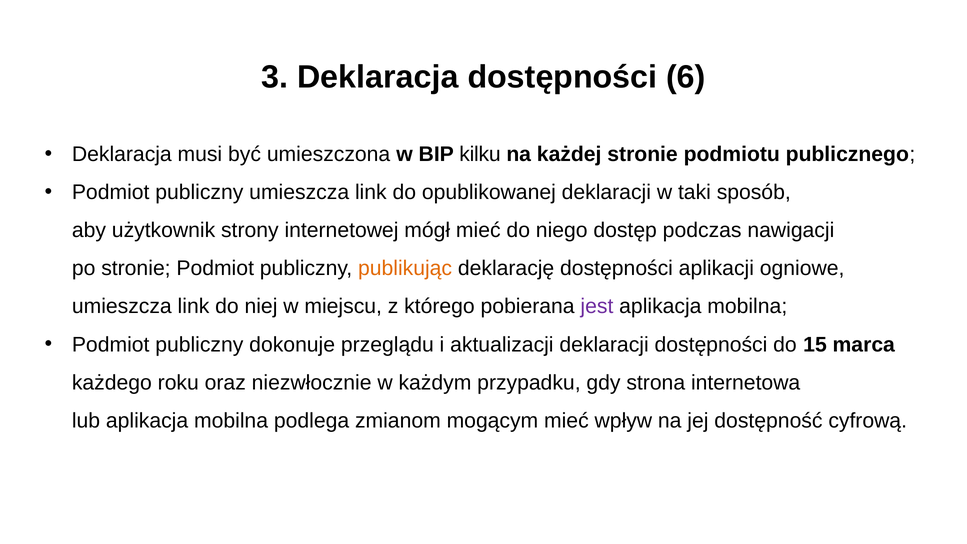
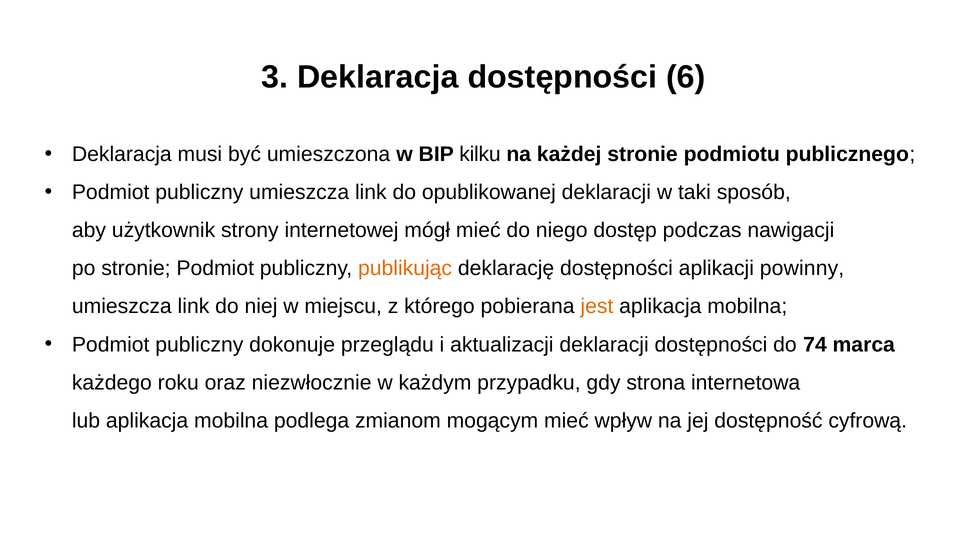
ogniowe: ogniowe -> powinny
jest colour: purple -> orange
15: 15 -> 74
